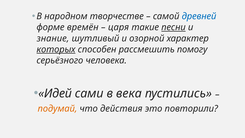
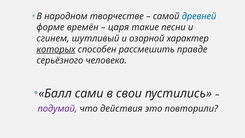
песни underline: present -> none
знание: знание -> сгинем
помогу: помогу -> правде
Идей: Идей -> Балл
века: века -> свои
подумай colour: orange -> purple
